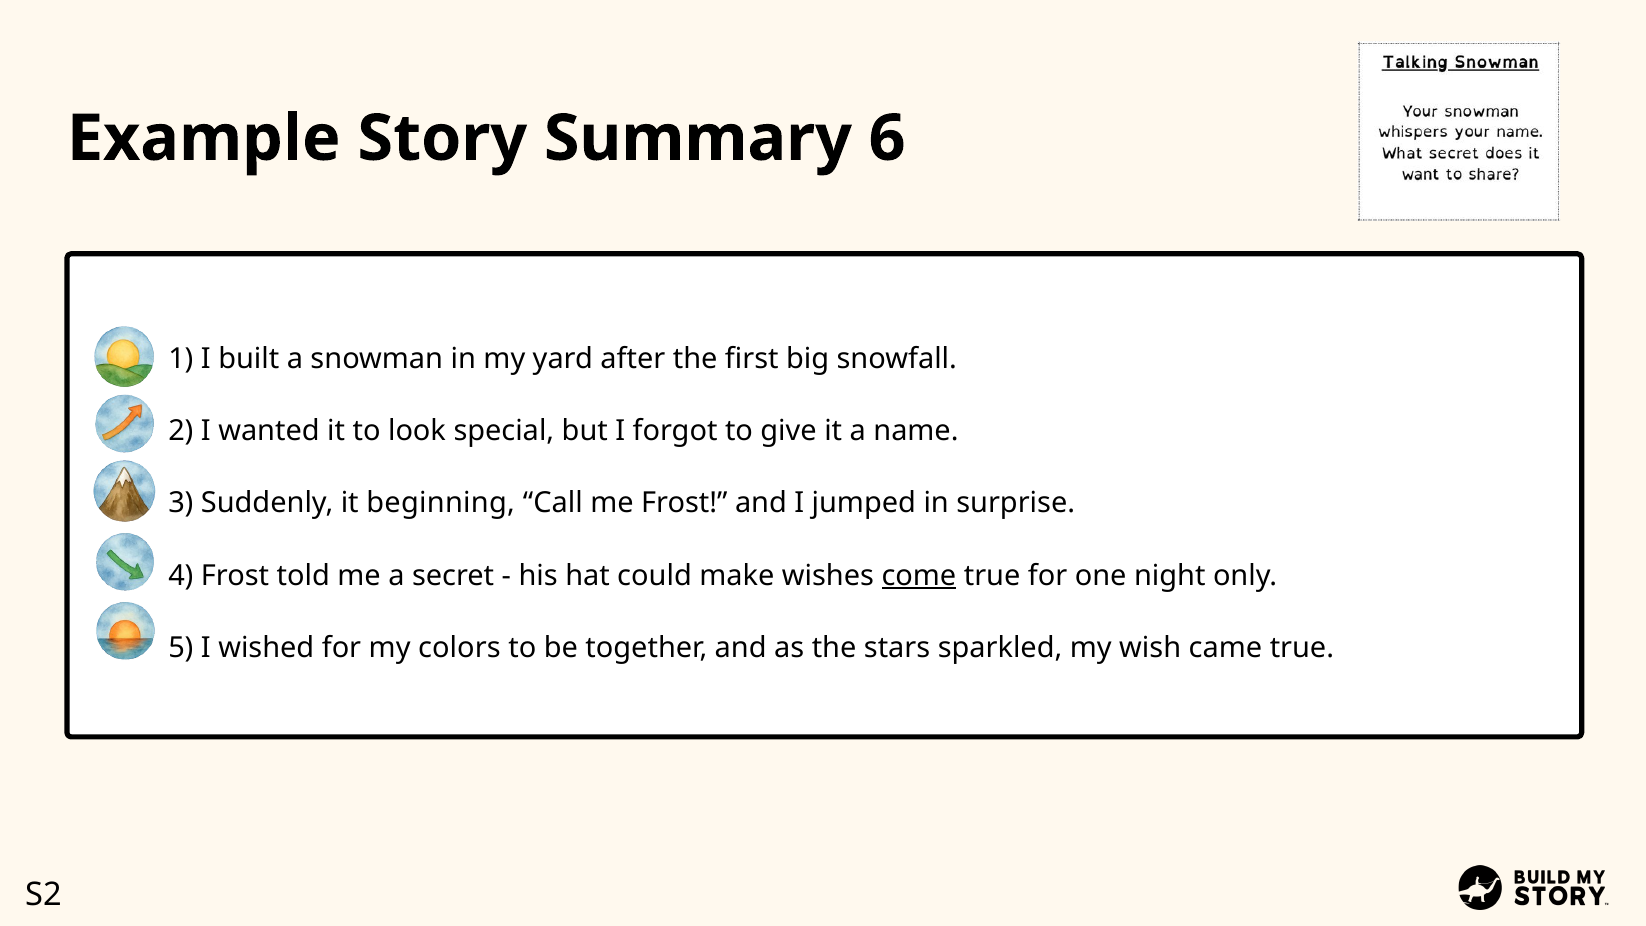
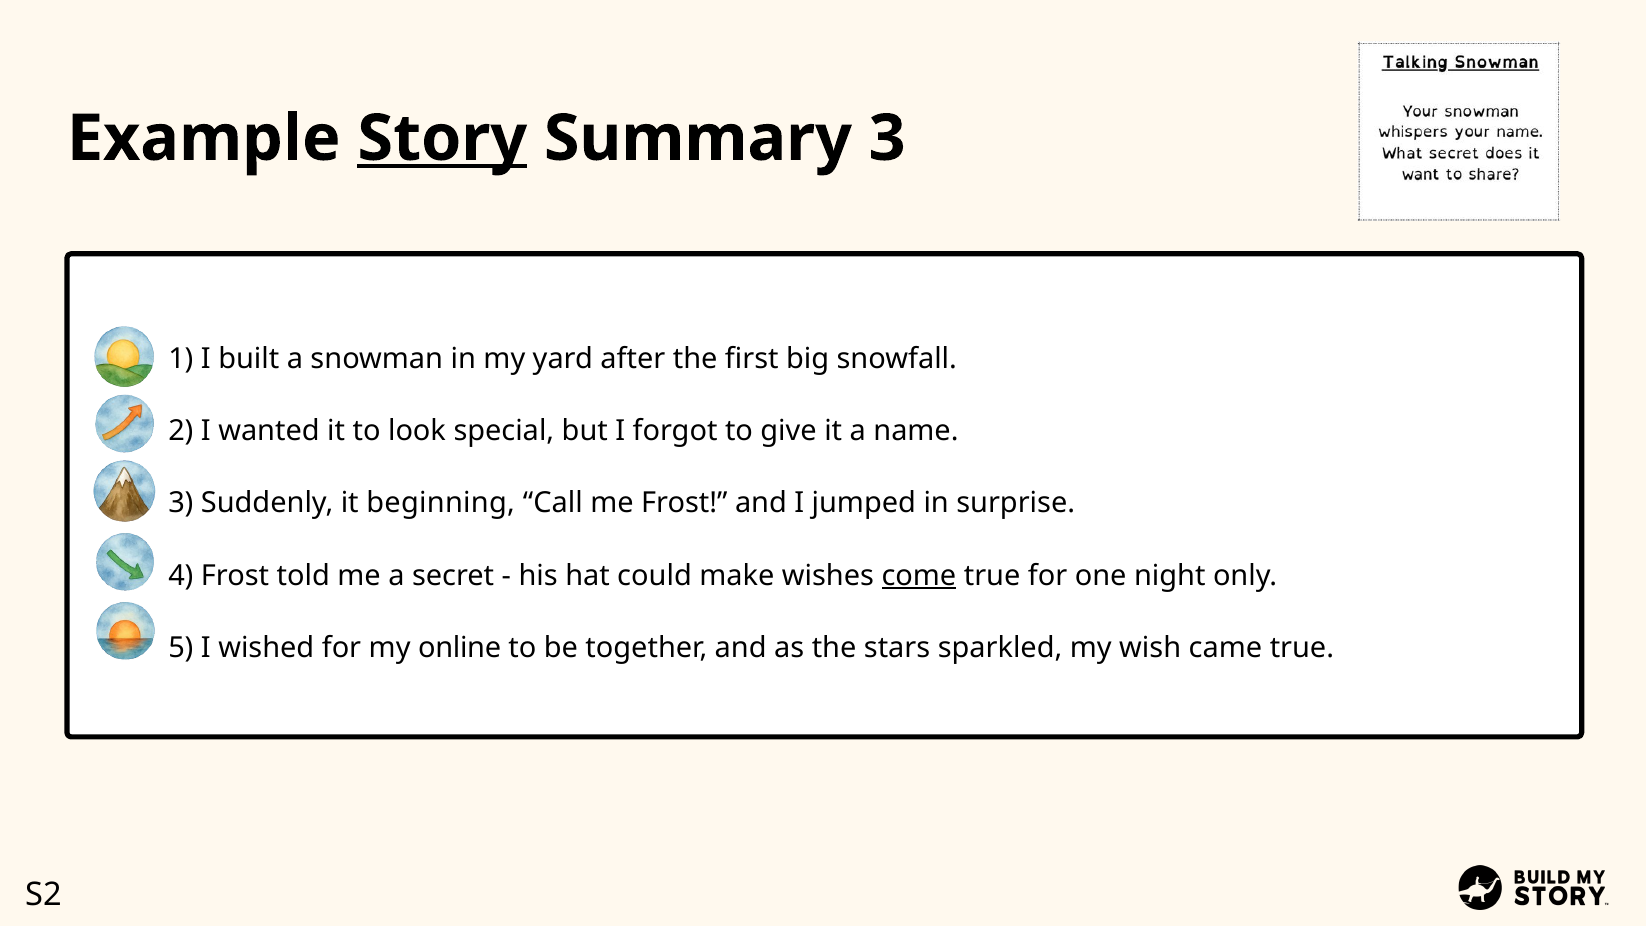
Story underline: none -> present
Summary 6: 6 -> 3
colors: colors -> online
